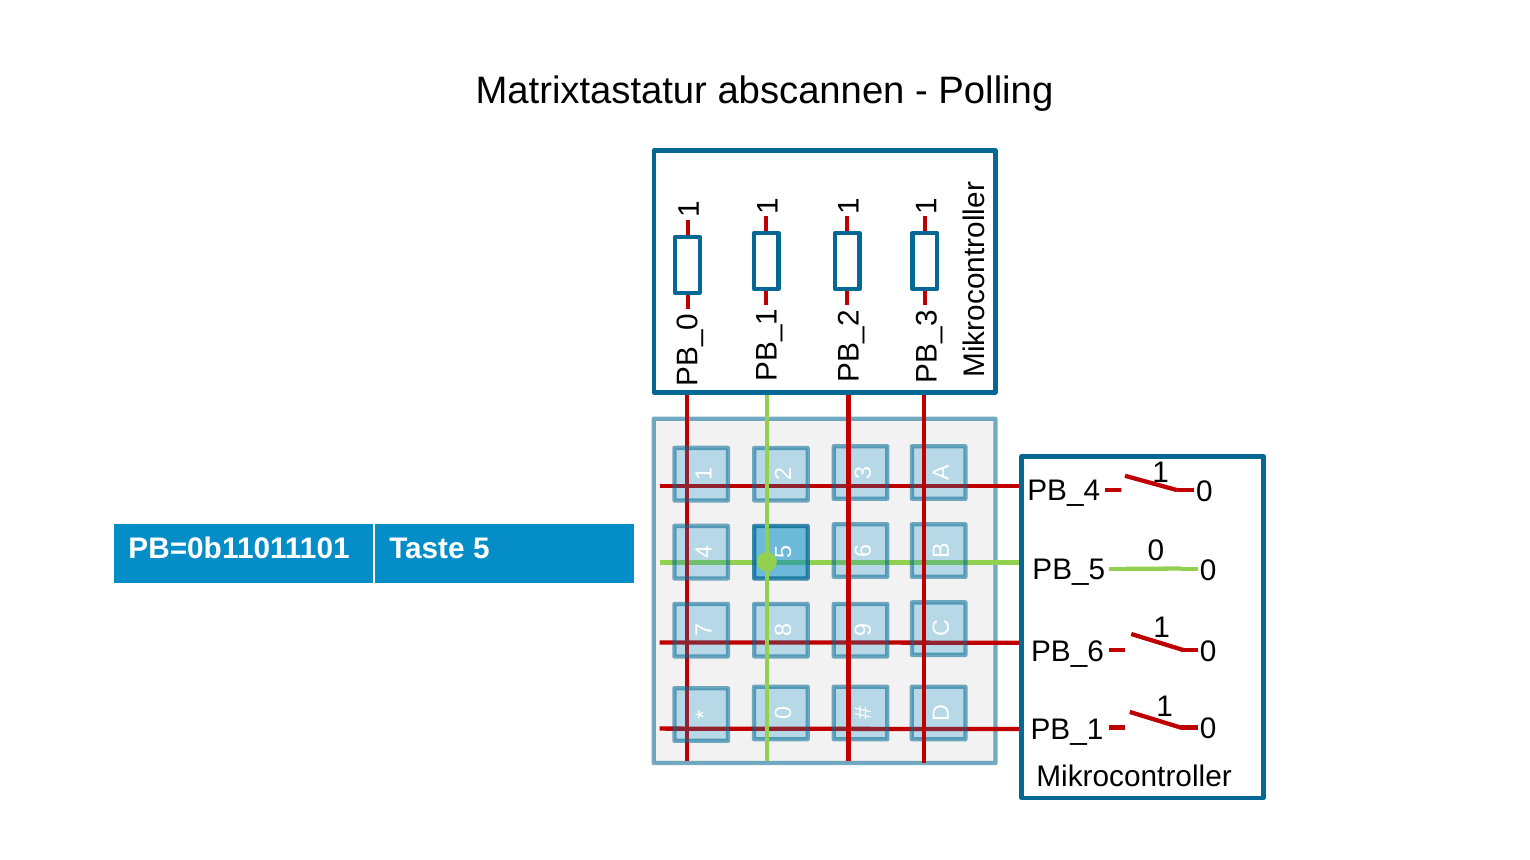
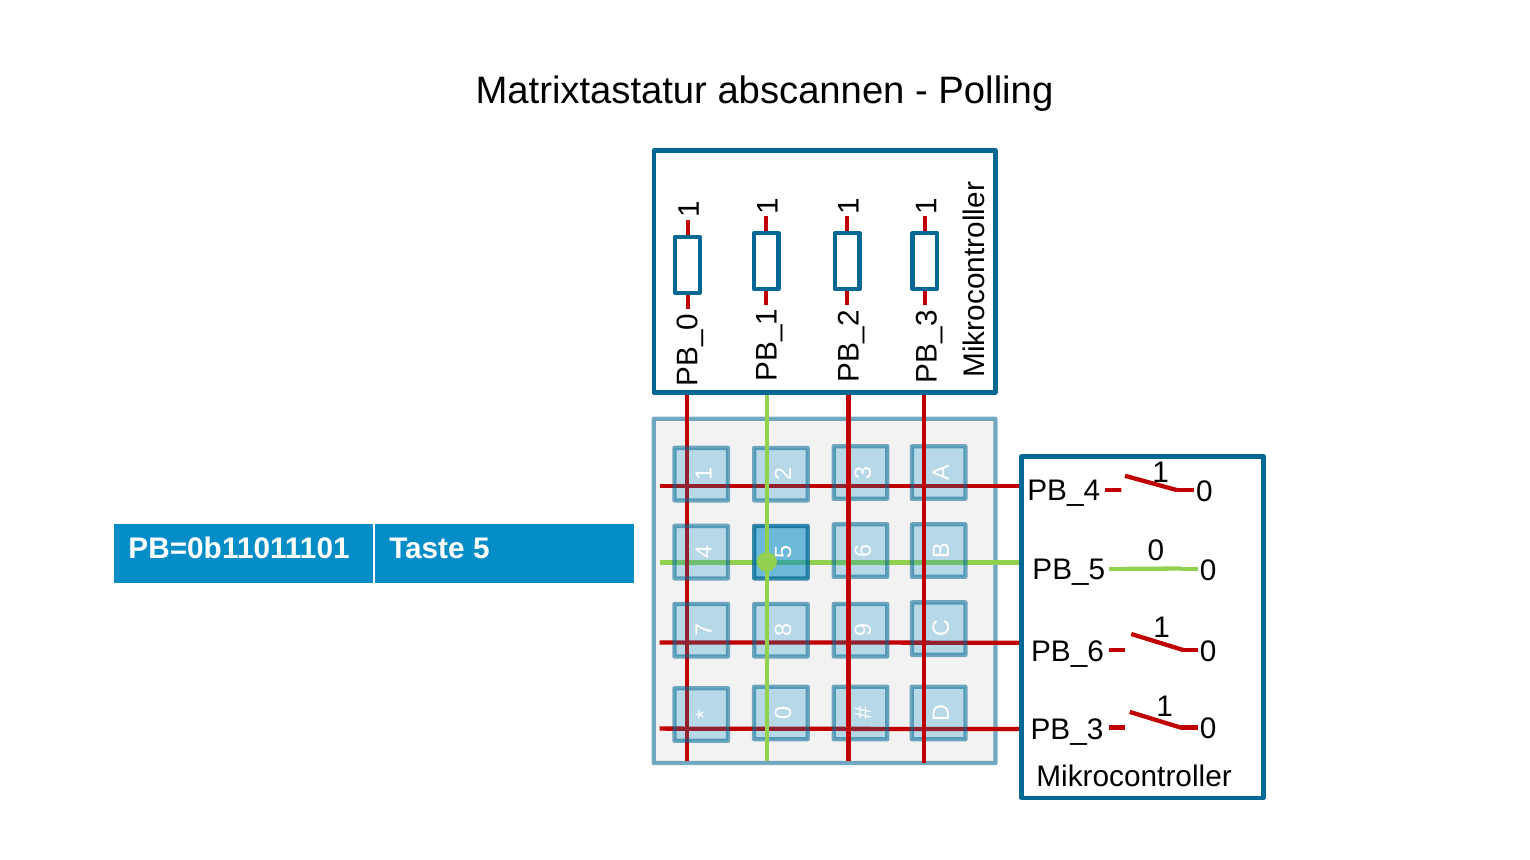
PB_1: PB_1 -> PB_3
